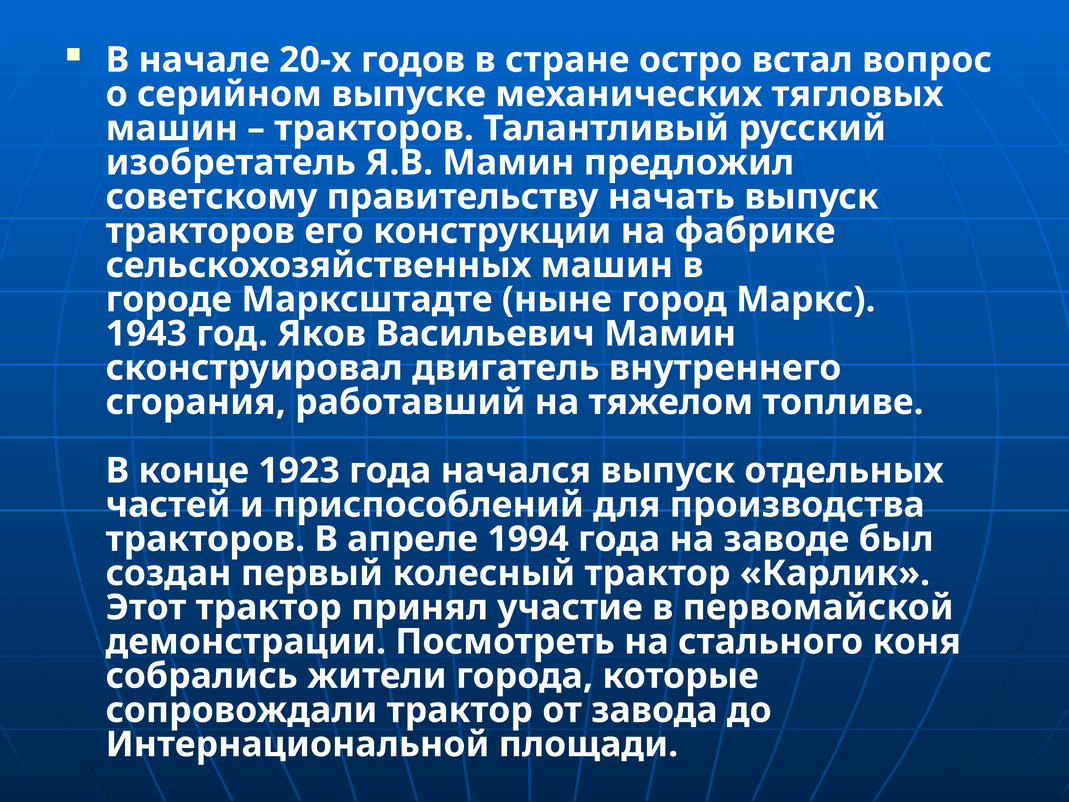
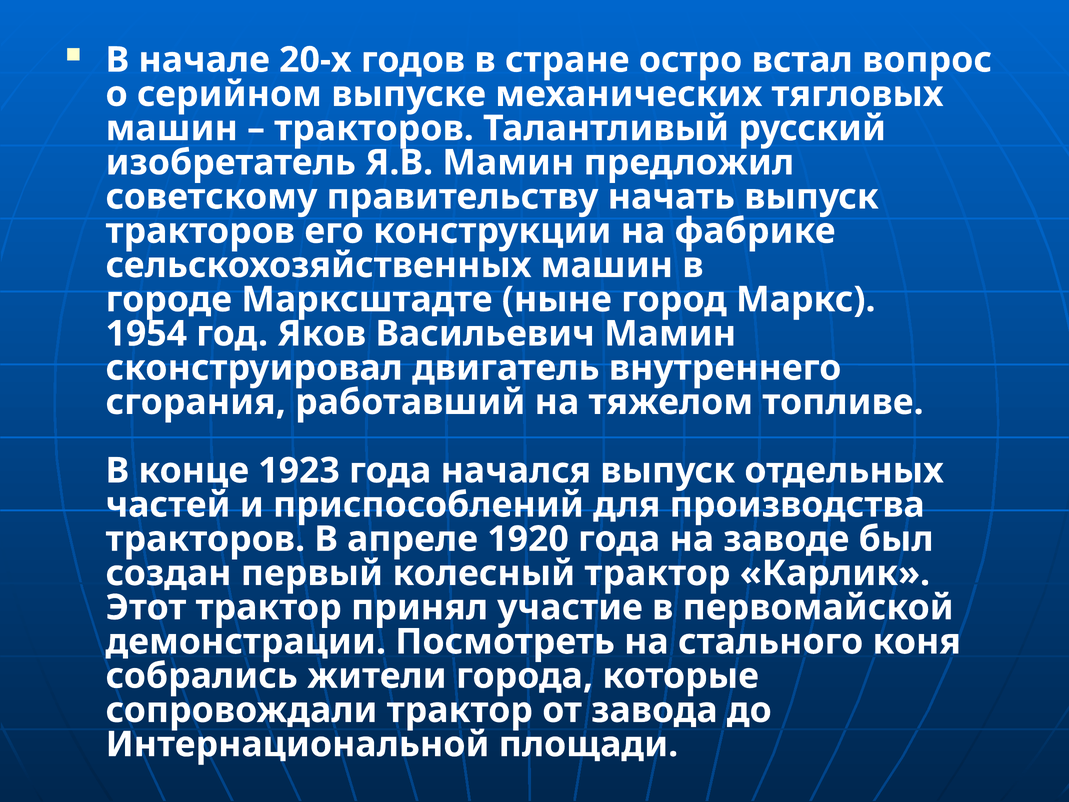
1943: 1943 -> 1954
1994: 1994 -> 1920
